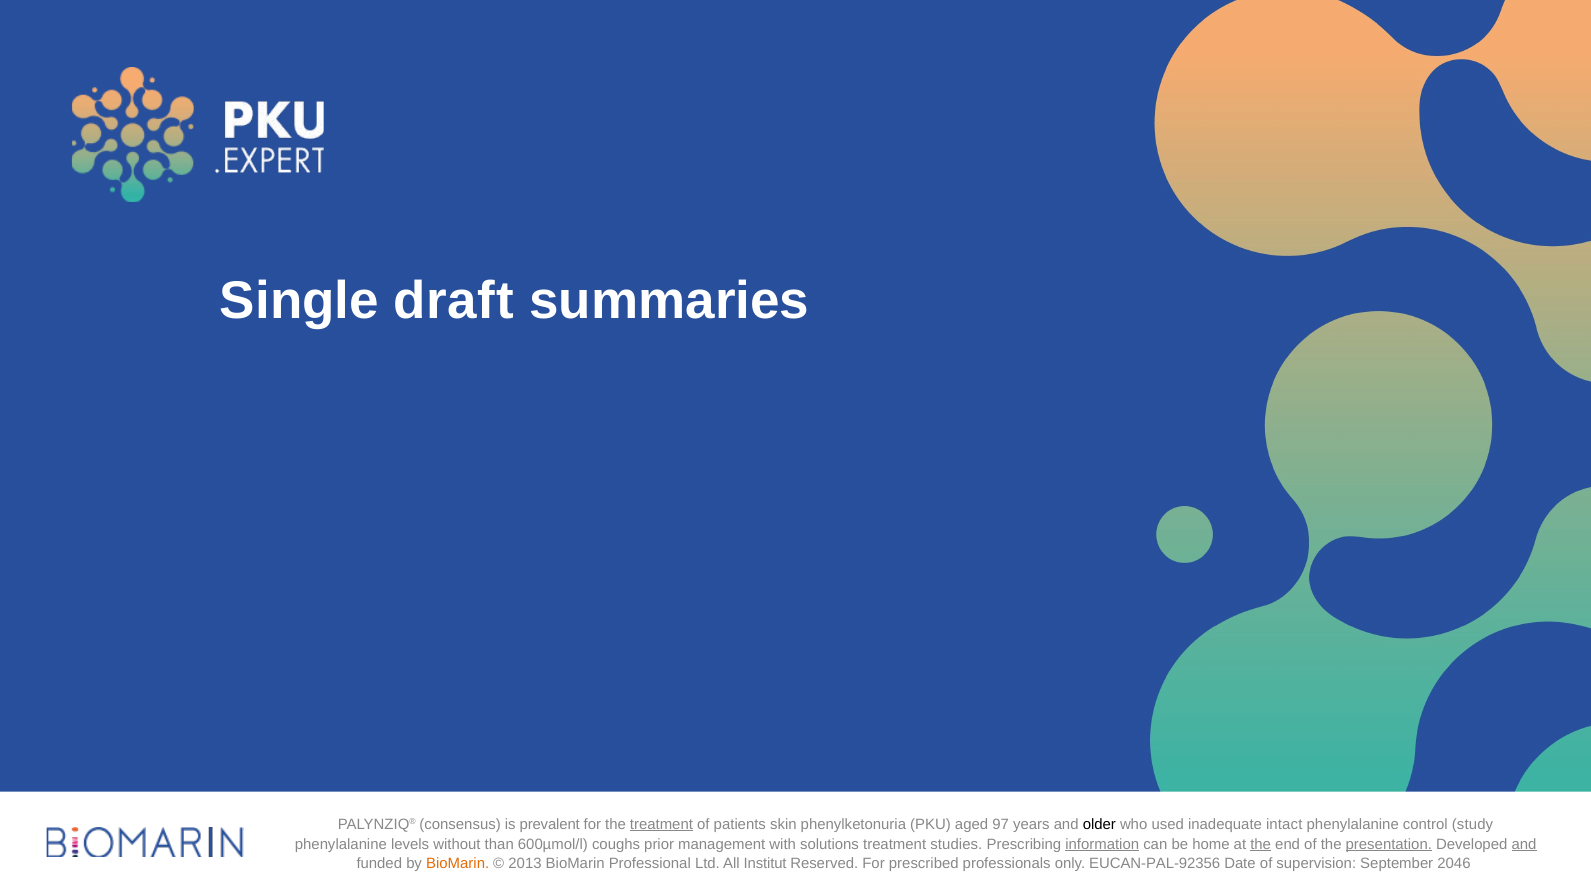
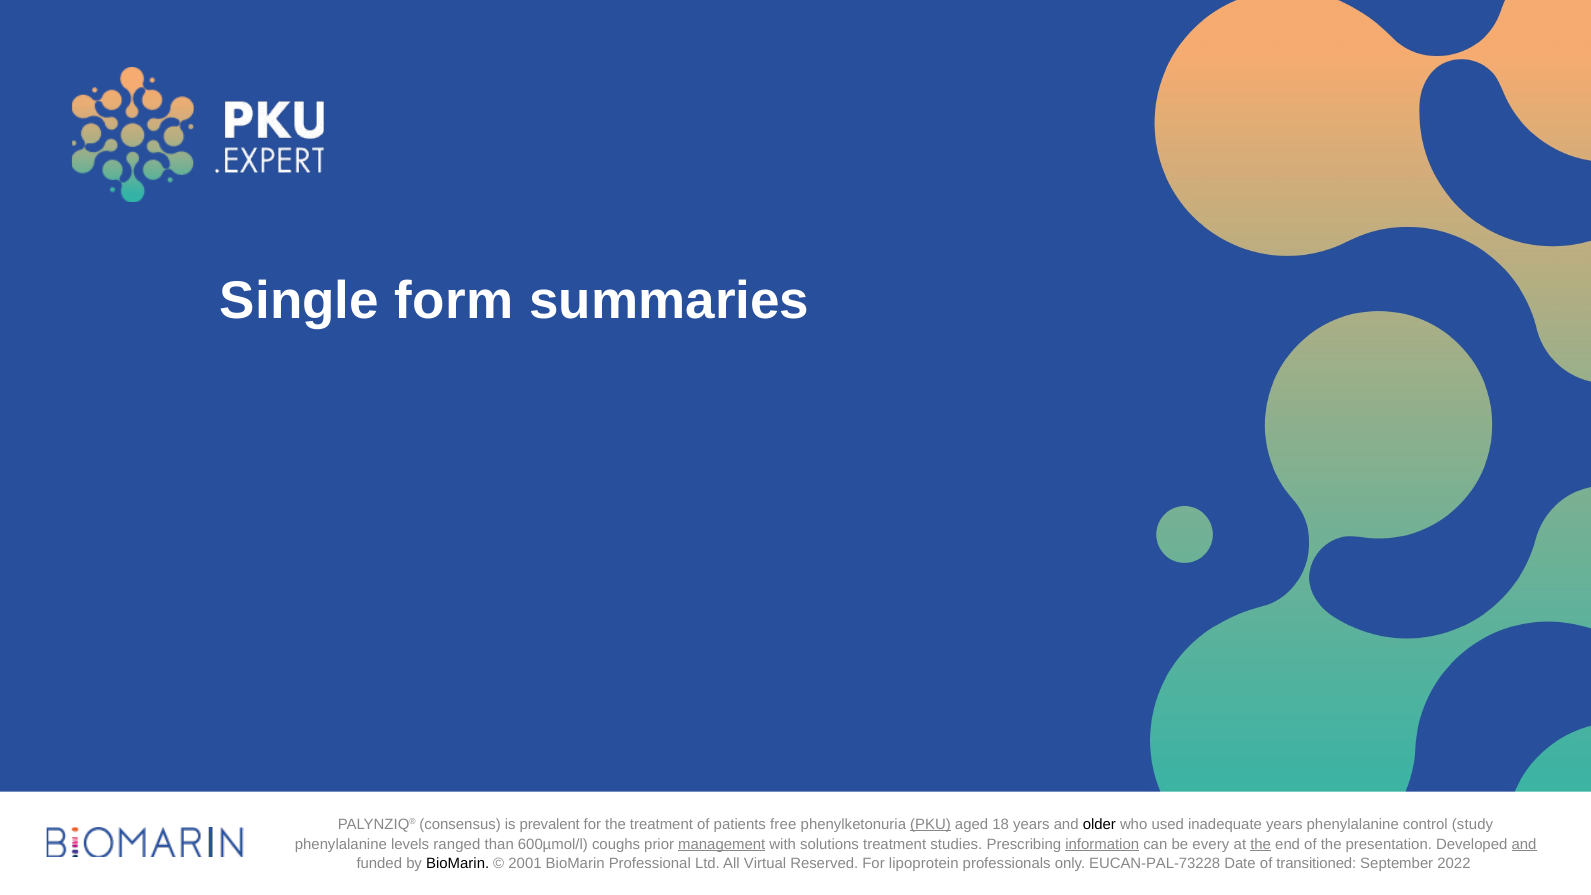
draft: draft -> form
treatment at (661, 824) underline: present -> none
skin: skin -> free
PKU underline: none -> present
97: 97 -> 18
inadequate intact: intact -> years
without: without -> ranged
management underline: none -> present
home: home -> every
presentation underline: present -> none
BioMarin at (458, 864) colour: orange -> black
2013: 2013 -> 2001
Institut: Institut -> Virtual
prescribed: prescribed -> lipoprotein
EUCAN-PAL-92356: EUCAN-PAL-92356 -> EUCAN-PAL-73228
supervision: supervision -> transitioned
2046: 2046 -> 2022
